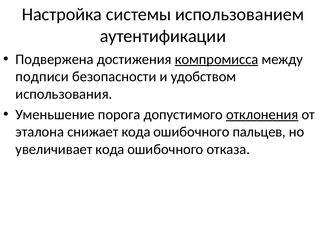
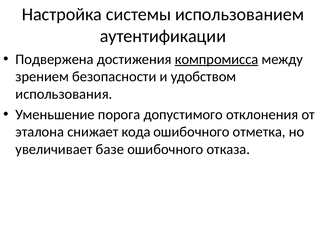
подписи: подписи -> зрением
отклонения underline: present -> none
пальцев: пальцев -> отметка
увеличивает кода: кода -> базе
